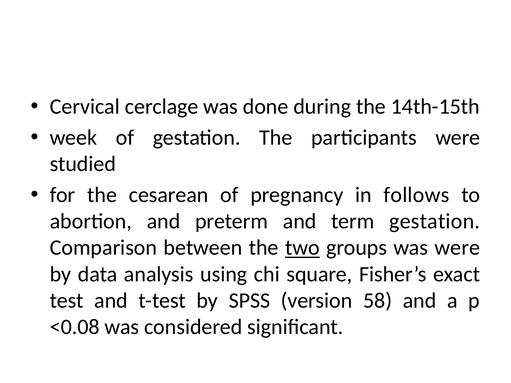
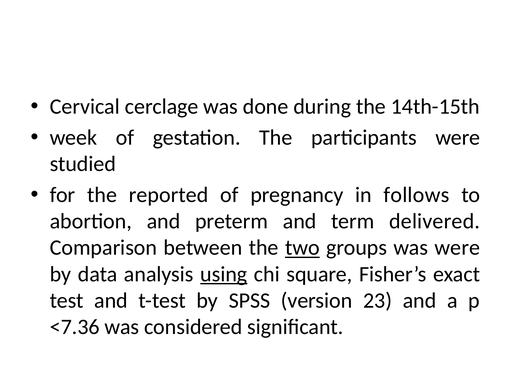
cesarean: cesarean -> reported
term gestation: gestation -> delivered
using underline: none -> present
58: 58 -> 23
<0.08: <0.08 -> <7.36
